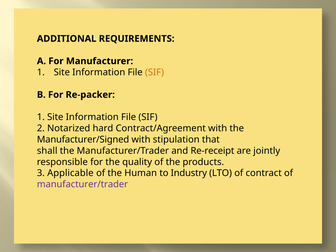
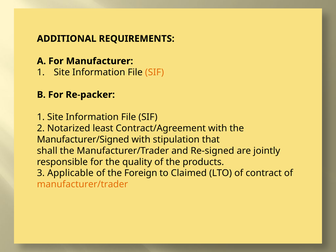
hard: hard -> least
Re-receipt: Re-receipt -> Re-signed
Human: Human -> Foreign
Industry: Industry -> Claimed
manufacturer/trader at (82, 184) colour: purple -> orange
